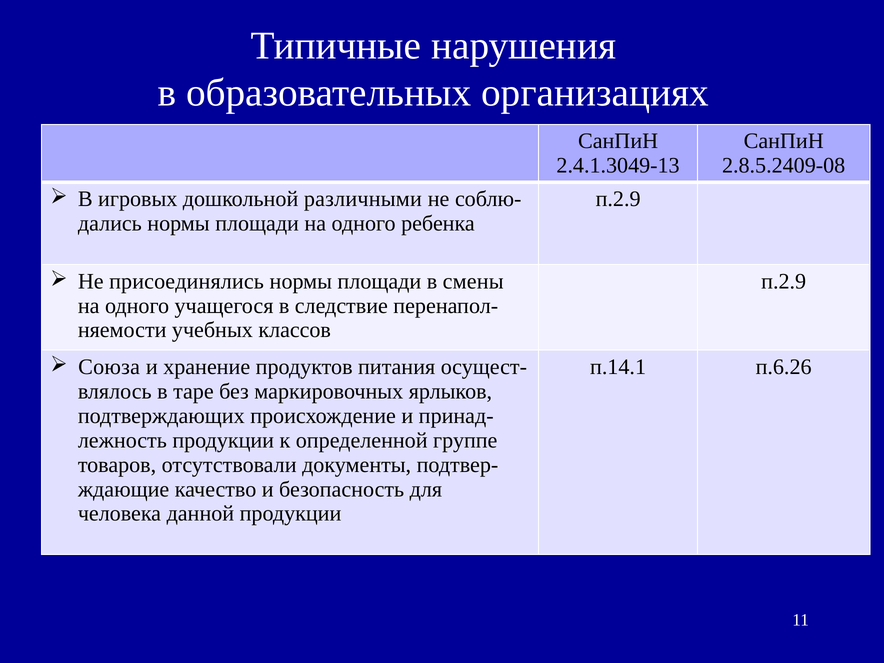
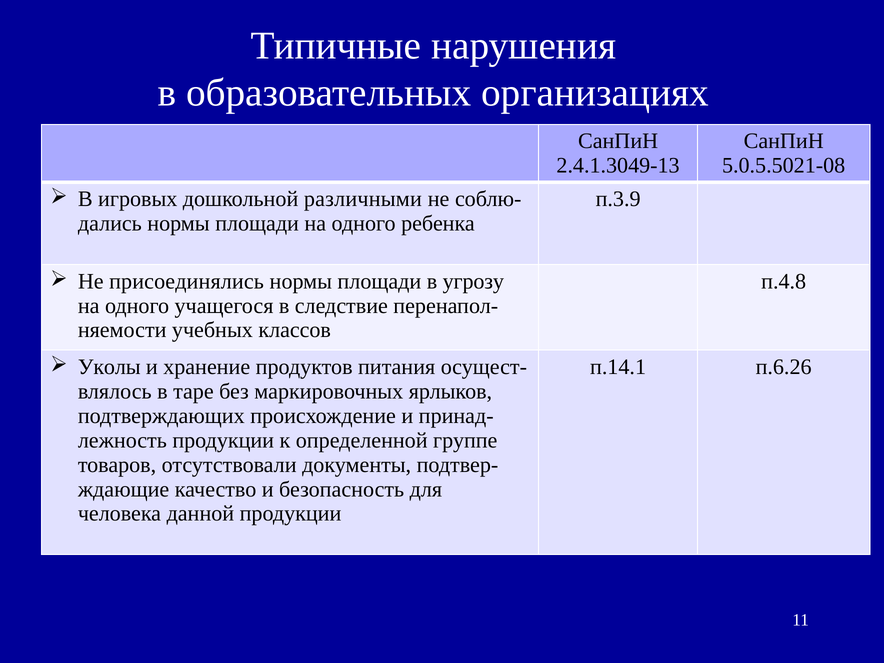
2.8.5.2409-08: 2.8.5.2409-08 -> 5.0.5.5021-08
п.2.9 at (618, 199): п.2.9 -> п.3.9
смены: смены -> угрозу
п.2.9 at (784, 281): п.2.9 -> п.4.8
Союза: Союза -> Уколы
